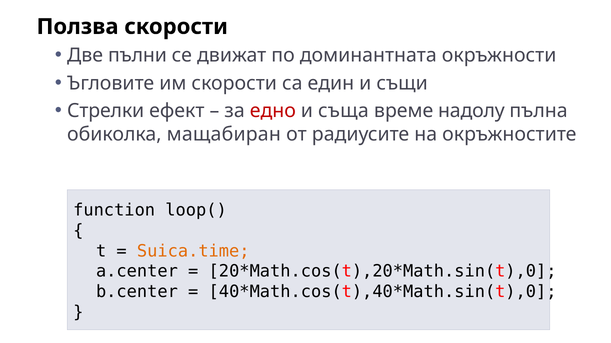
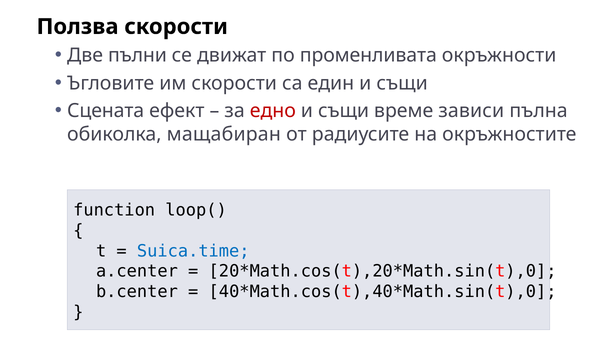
доминантната: доминантната -> променливата
Стрелки: Стрелки -> Сцената
съща at (343, 111): съща -> същи
надолу: надолу -> зависи
Suica.time colour: orange -> blue
